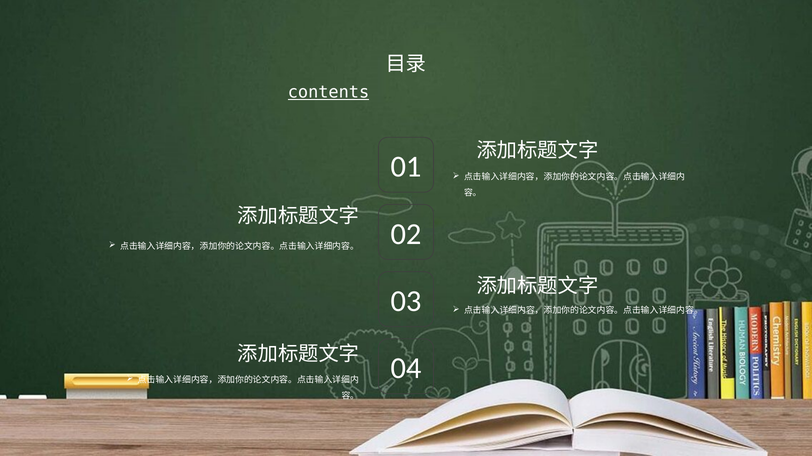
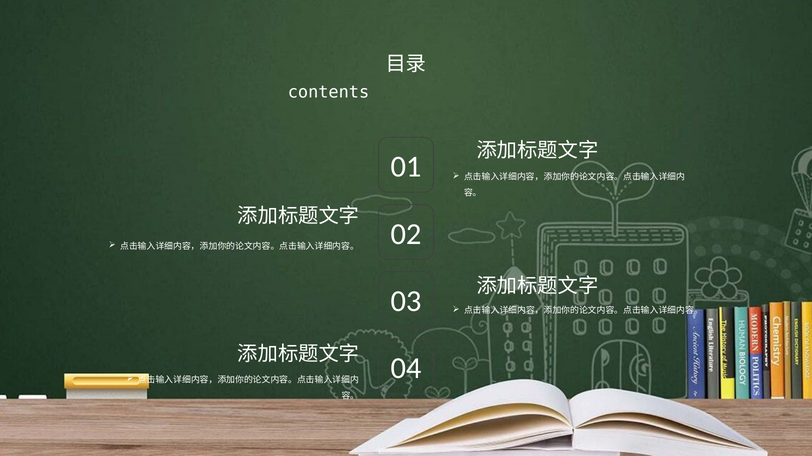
contents underline: present -> none
